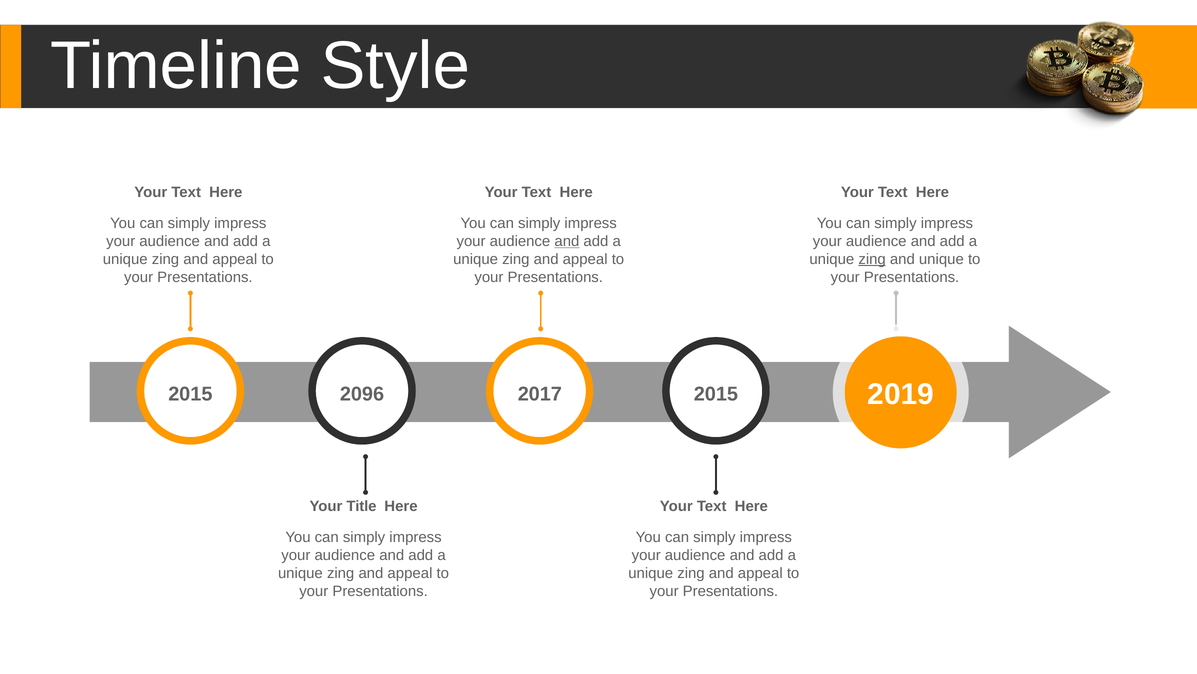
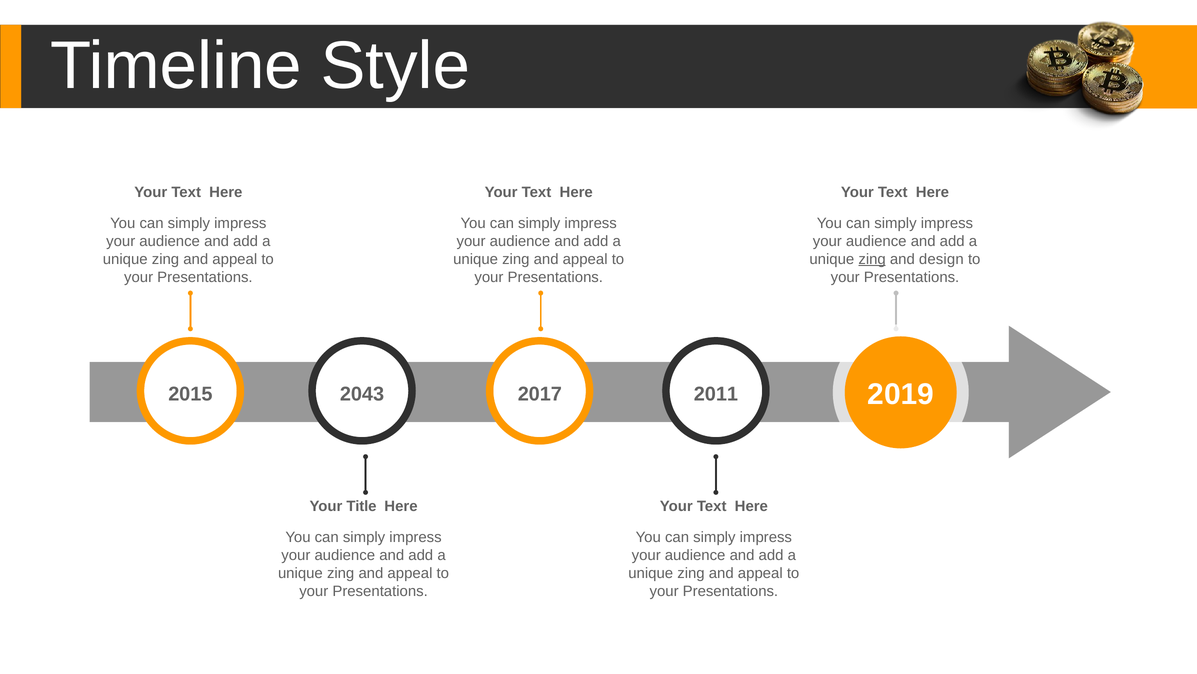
and at (567, 241) underline: present -> none
and unique: unique -> design
2096: 2096 -> 2043
2017 2015: 2015 -> 2011
